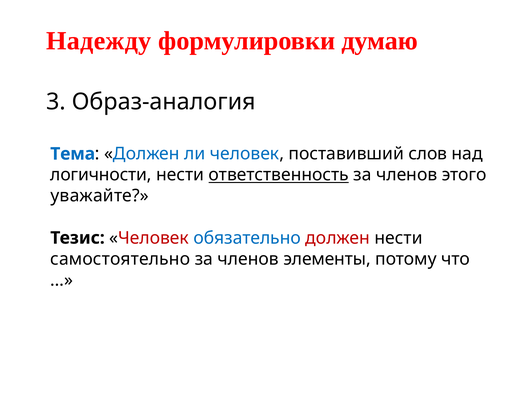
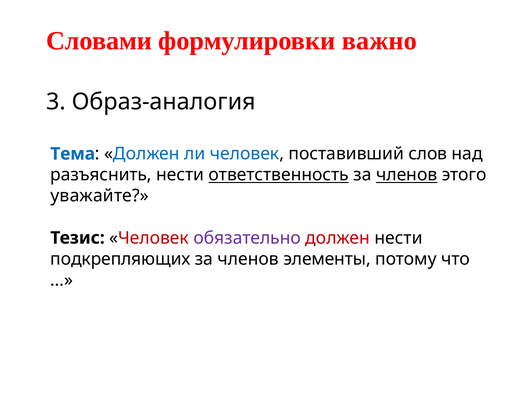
Надежду: Надежду -> Словами
думаю: думаю -> важно
логичности: логичности -> разъяснить
членов at (407, 175) underline: none -> present
обязательно colour: blue -> purple
самостоятельно: самостоятельно -> подкрепляющих
